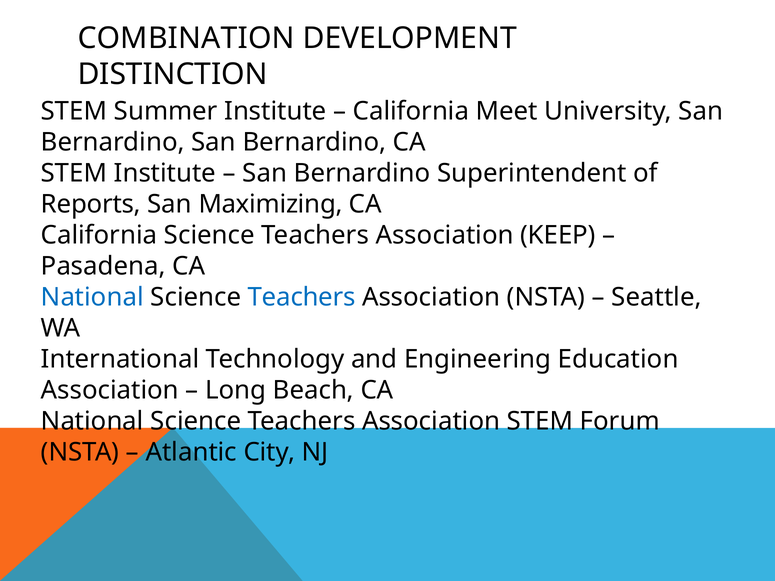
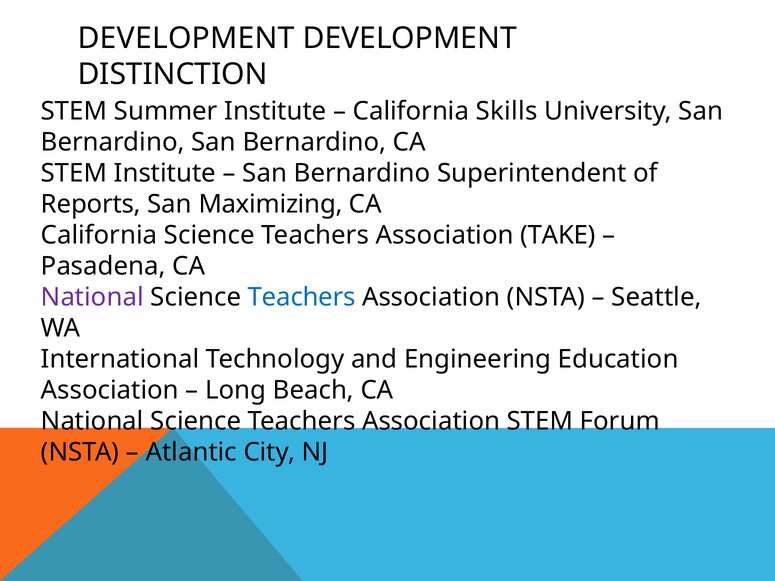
COMBINATION at (186, 38): COMBINATION -> DEVELOPMENT
Meet: Meet -> Skills
KEEP: KEEP -> TAKE
National at (92, 298) colour: blue -> purple
